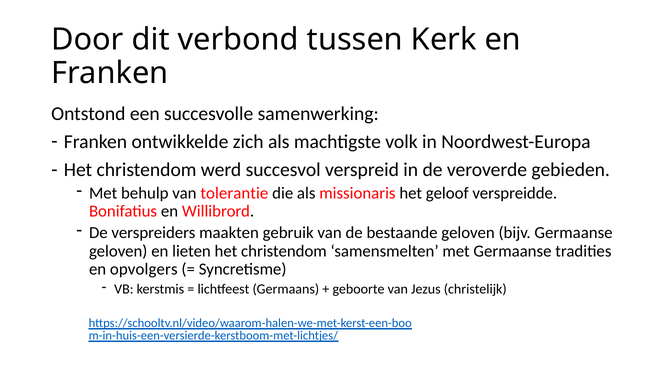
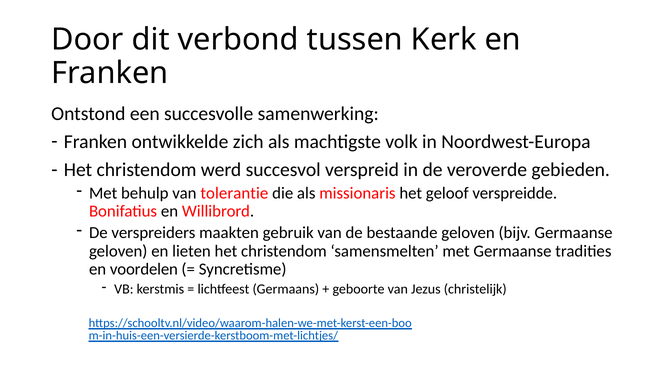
opvolgers: opvolgers -> voordelen
